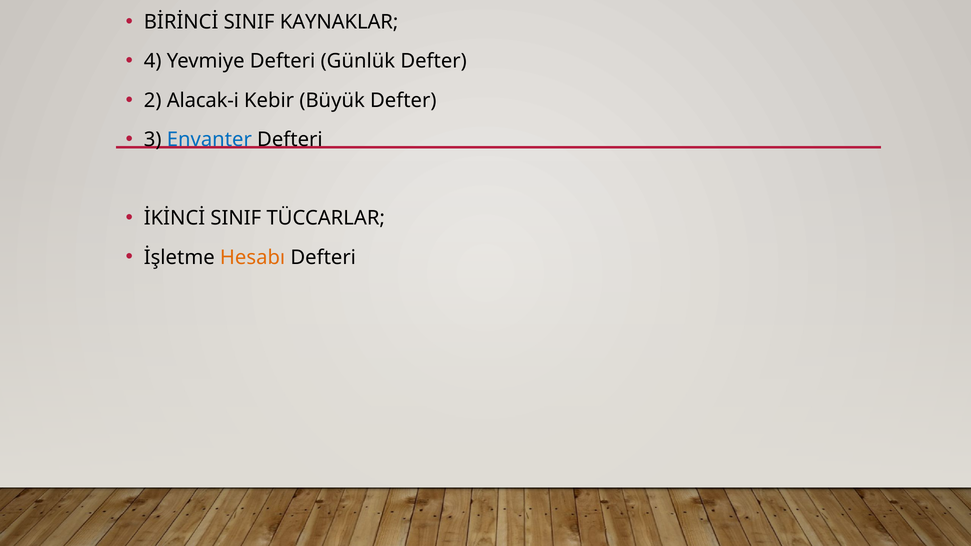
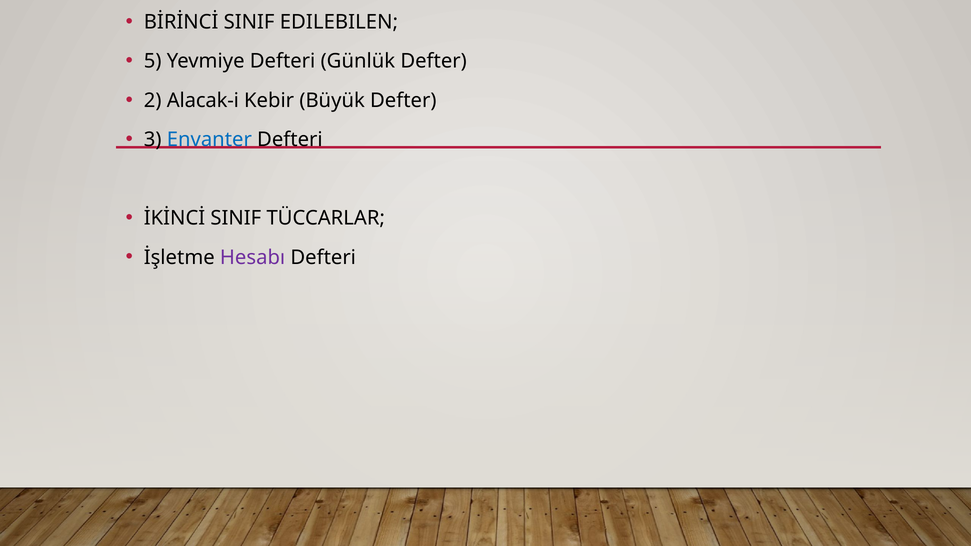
KAYNAKLAR: KAYNAKLAR -> EDILEBILEN
4: 4 -> 5
Hesabı colour: orange -> purple
